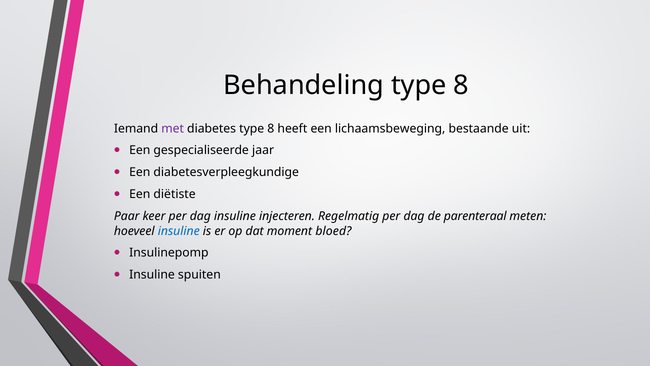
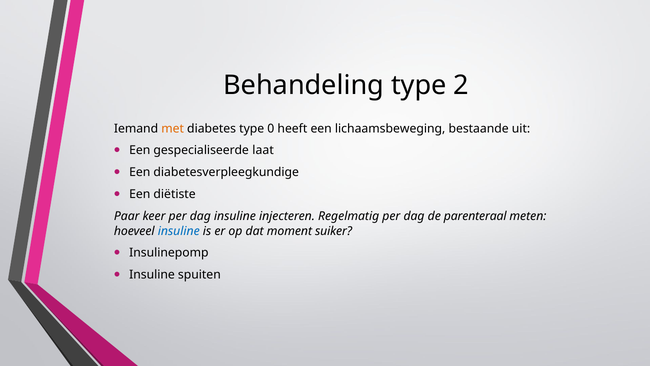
Behandeling type 8: 8 -> 2
met colour: purple -> orange
diabetes type 8: 8 -> 0
jaar: jaar -> laat
bloed: bloed -> suiker
